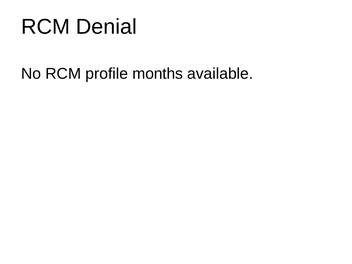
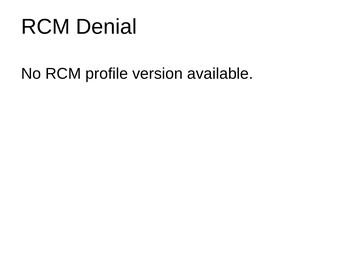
months: months -> version
